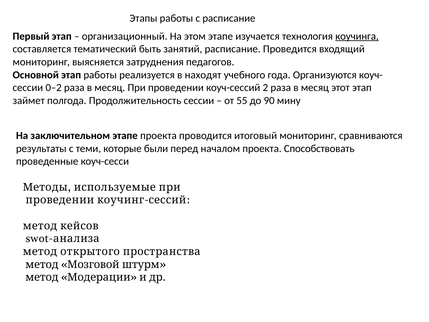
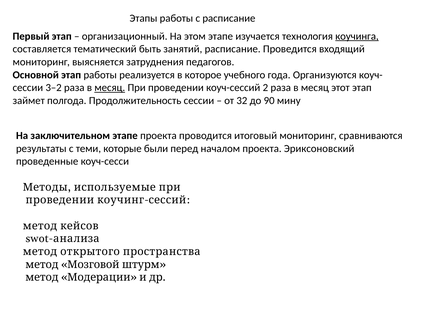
находят: находят -> которое
0–2: 0–2 -> 3–2
месяц at (110, 88) underline: none -> present
55: 55 -> 32
Способствовать: Способствовать -> Эриксоновский
